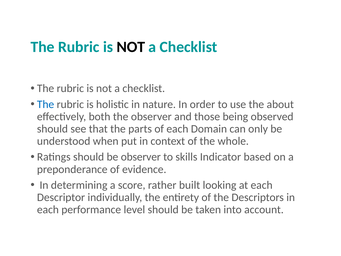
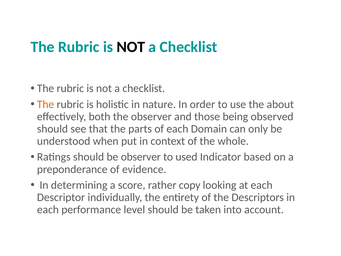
The at (46, 104) colour: blue -> orange
skills: skills -> used
built: built -> copy
